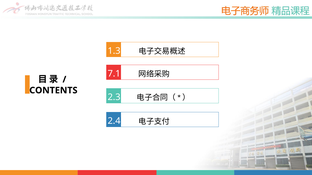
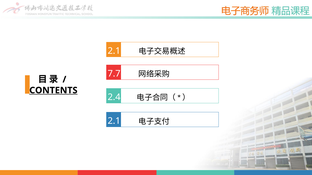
1.3 at (114, 51): 1.3 -> 2.1
7.1: 7.1 -> 7.7
CONTENTS underline: none -> present
2.3: 2.3 -> 2.4
2.4 at (114, 121): 2.4 -> 2.1
